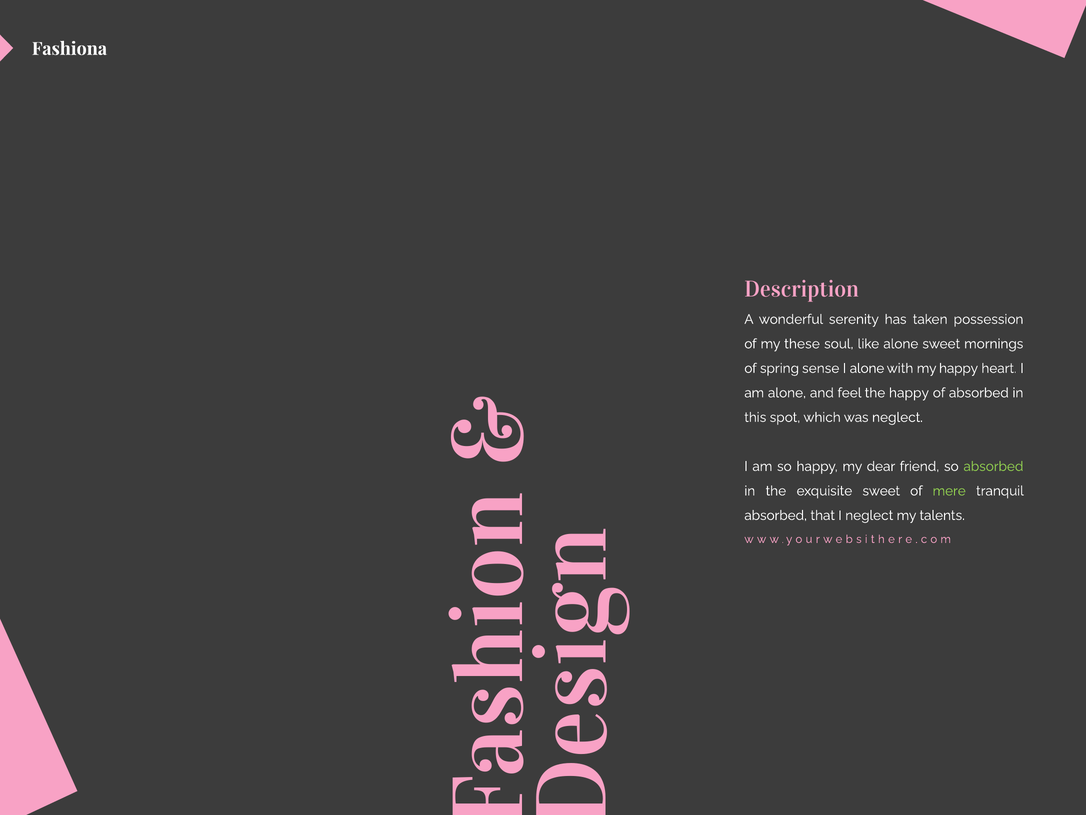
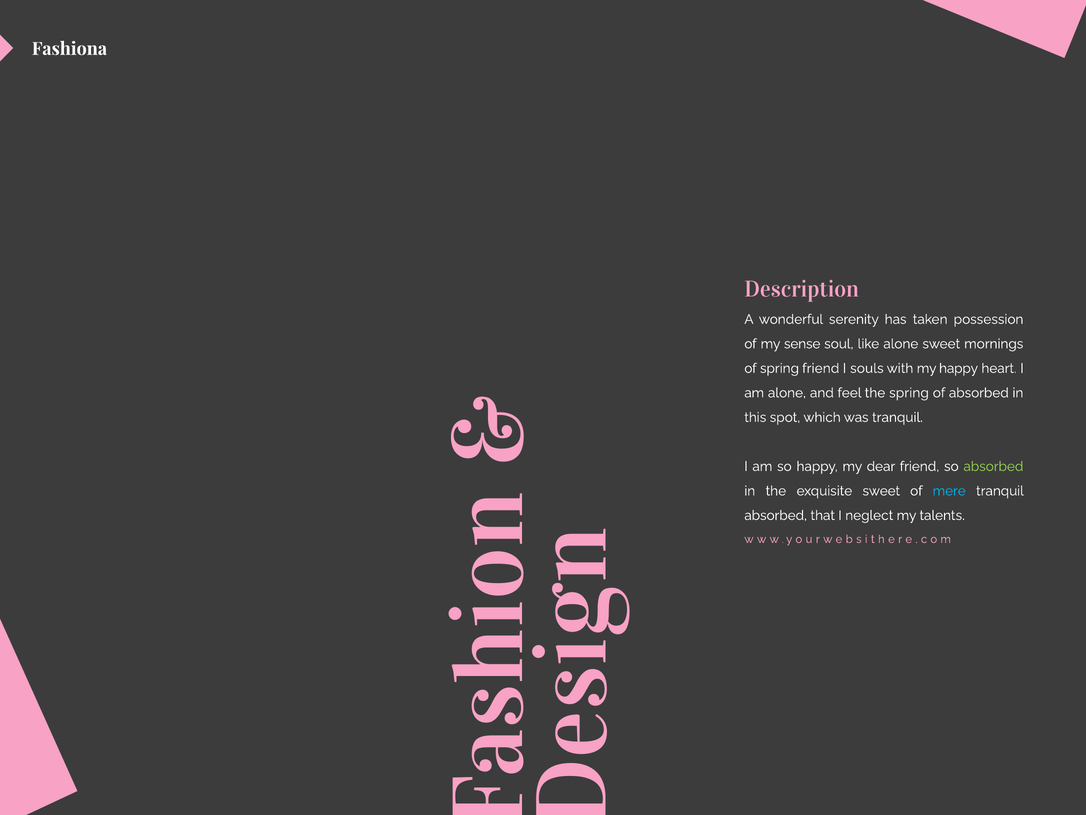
these: these -> sense
spring sense: sense -> friend
I alone: alone -> souls
the happy: happy -> spring
was neglect: neglect -> tranquil
mere colour: light green -> light blue
